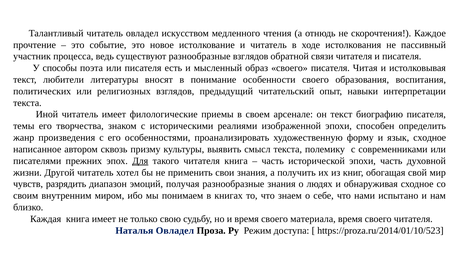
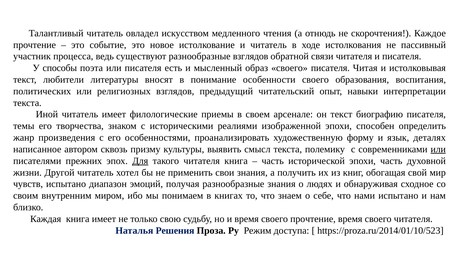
язык сходное: сходное -> деталях
или at (438, 150) underline: none -> present
чувств разрядить: разрядить -> испытано
своего материала: материала -> прочтение
Наталья Овладел: Овладел -> Решения
